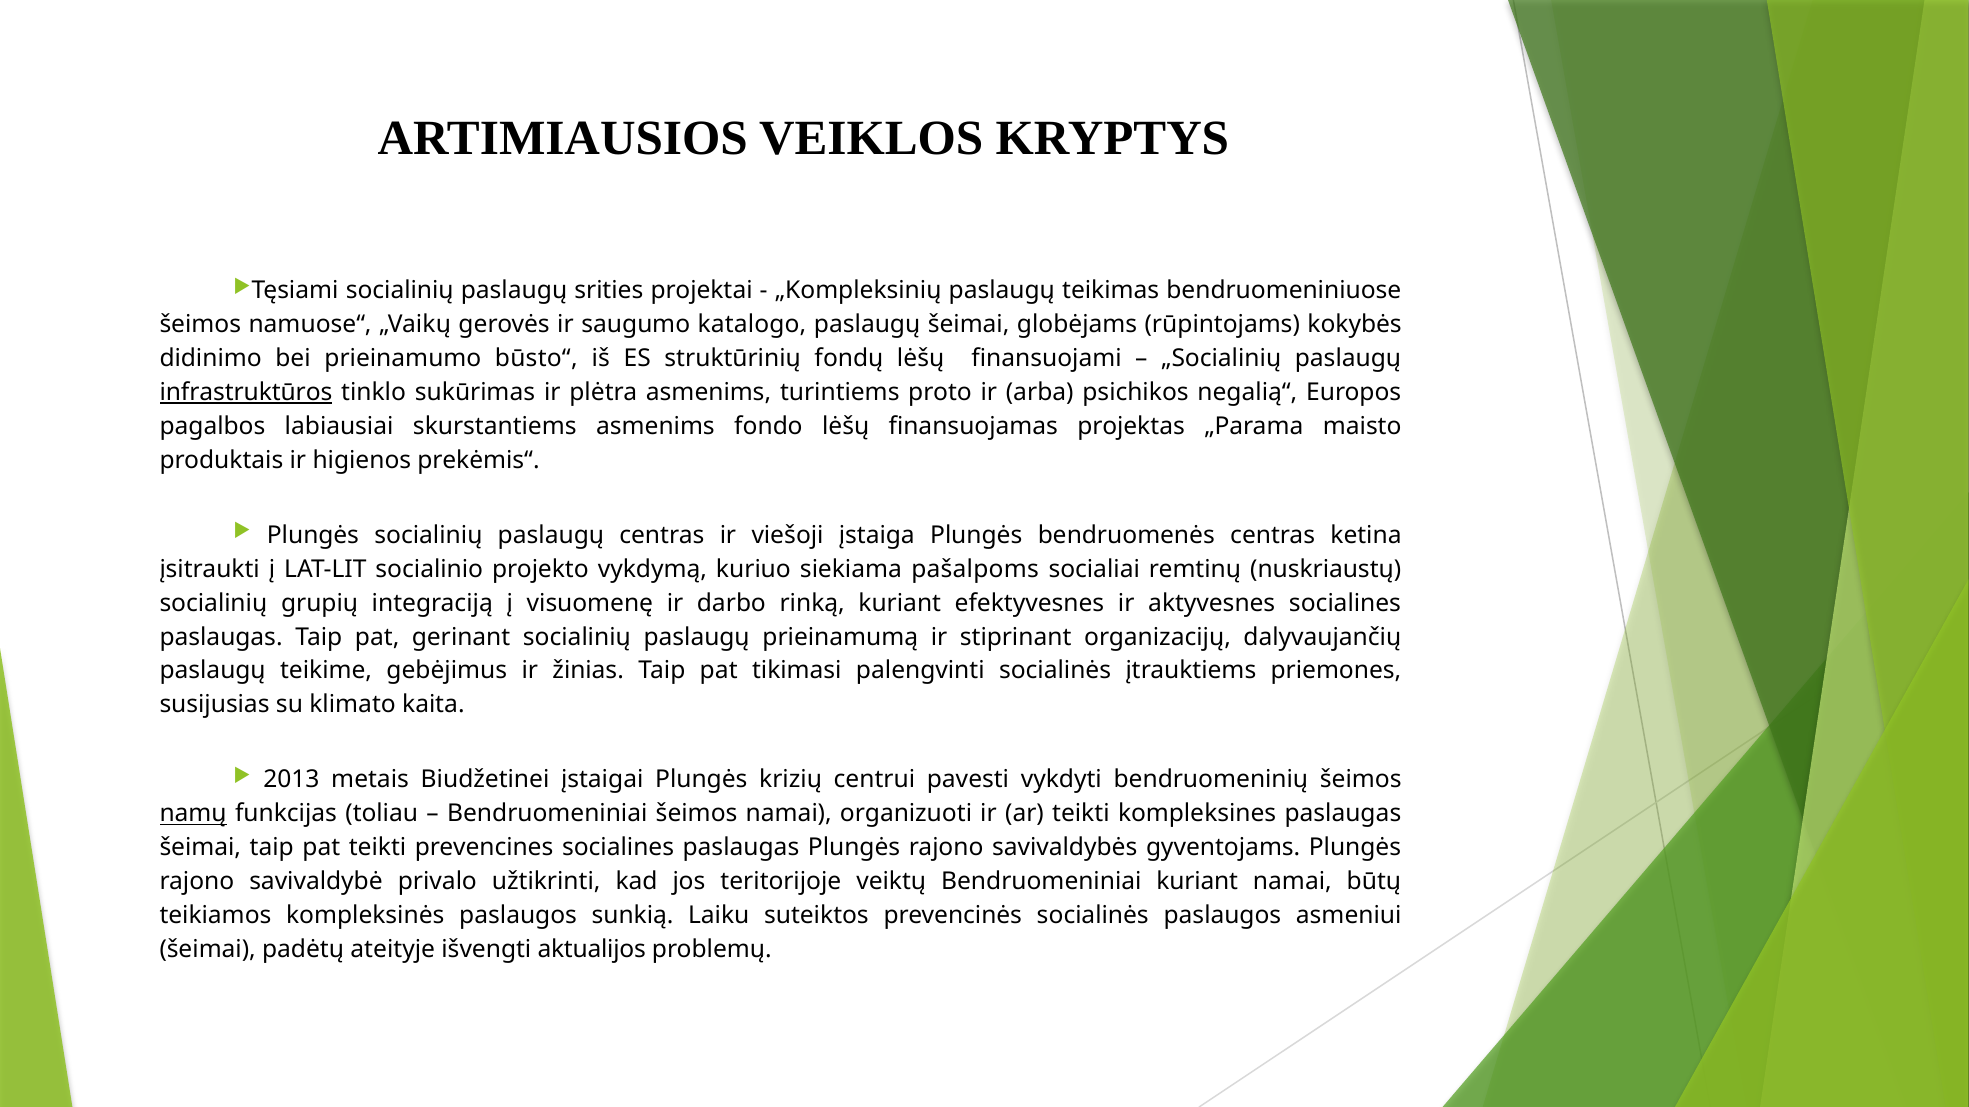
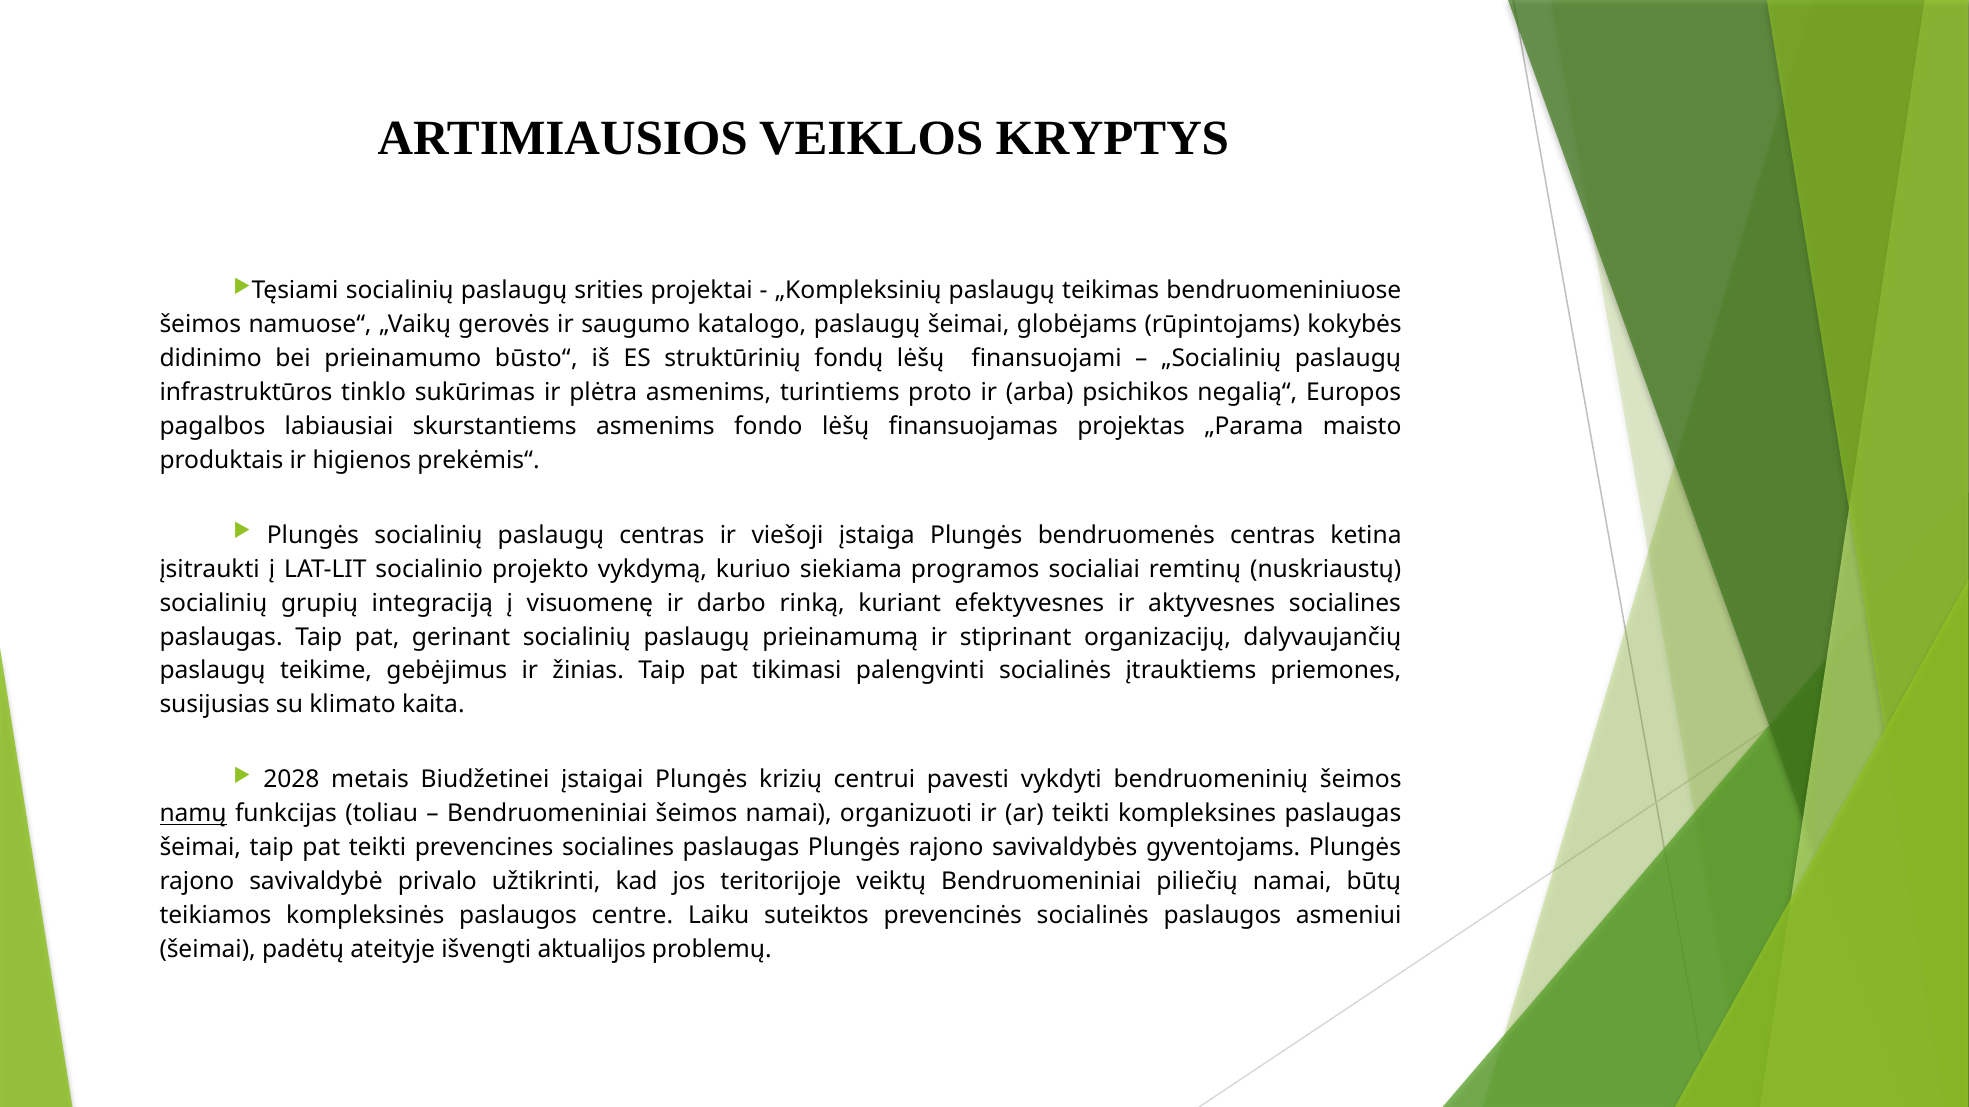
infrastruktūros underline: present -> none
pašalpoms: pašalpoms -> programos
2013: 2013 -> 2028
Bendruomeniniai kuriant: kuriant -> piliečių
sunkią: sunkią -> centre
